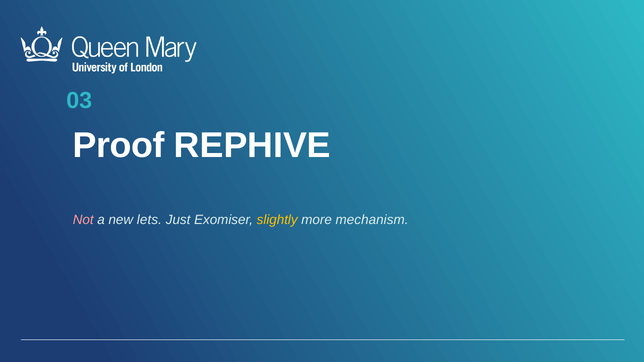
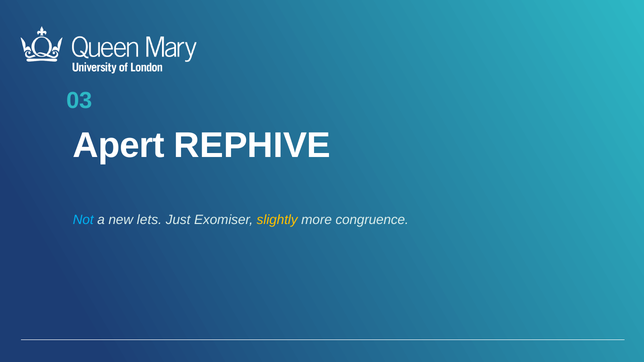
Proof: Proof -> Apert
Not colour: pink -> light blue
mechanism: mechanism -> congruence
